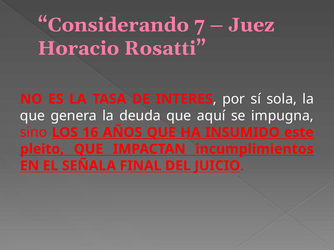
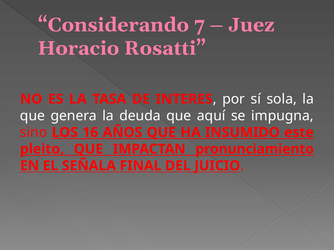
incumplimientos: incumplimientos -> pronunciamiento
